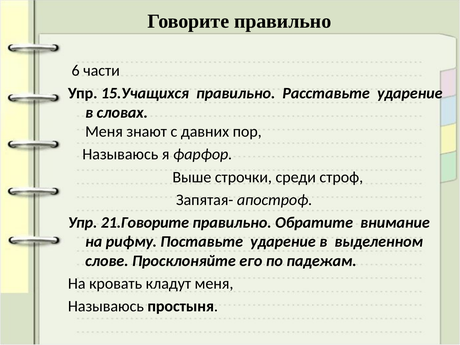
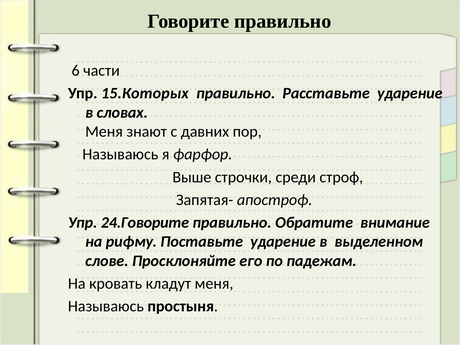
15.Учащихся: 15.Учащихся -> 15.Которых
21.Говорите: 21.Говорите -> 24.Говорите
